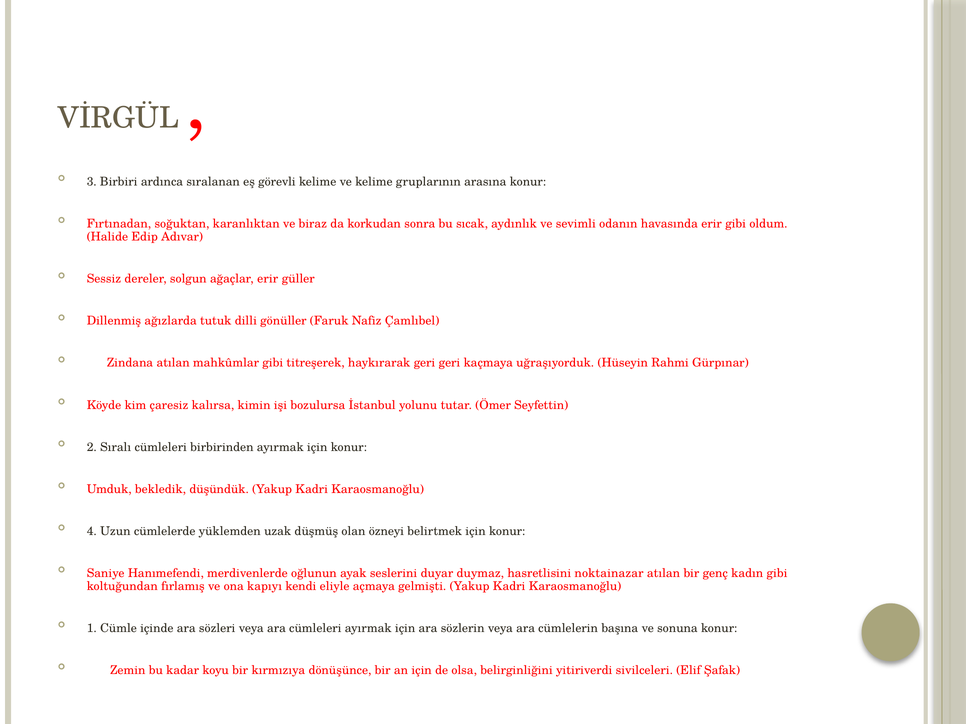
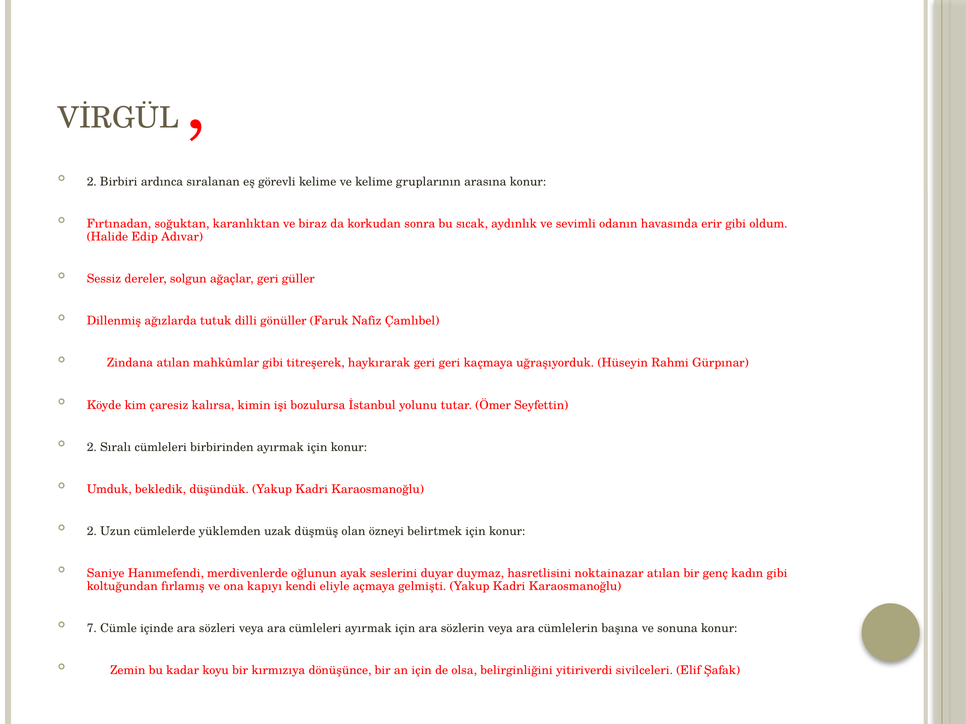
3 at (92, 182): 3 -> 2
ağaçlar erir: erir -> geri
4 at (92, 531): 4 -> 2
1: 1 -> 7
